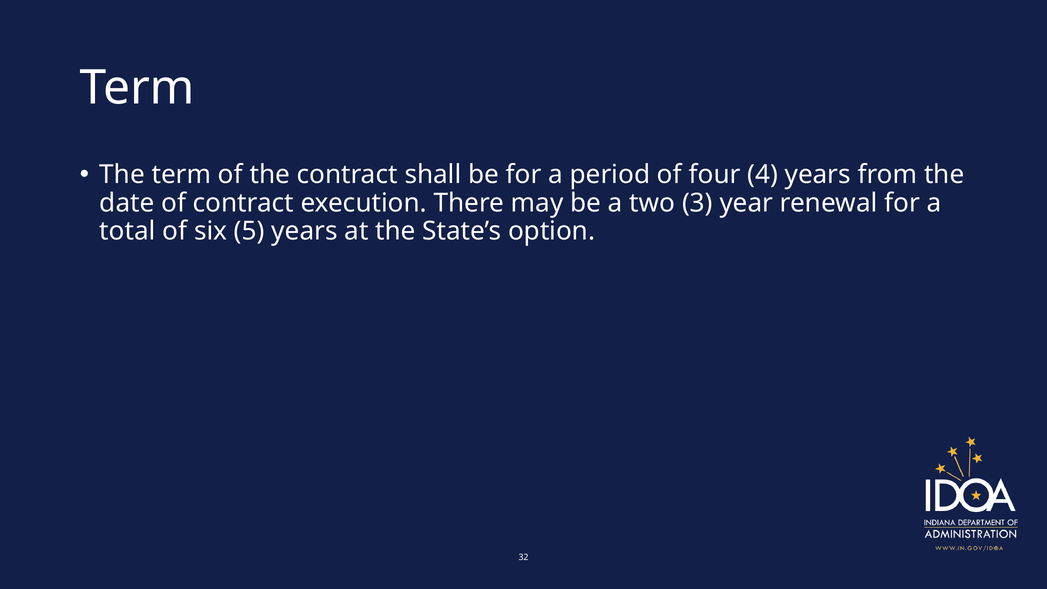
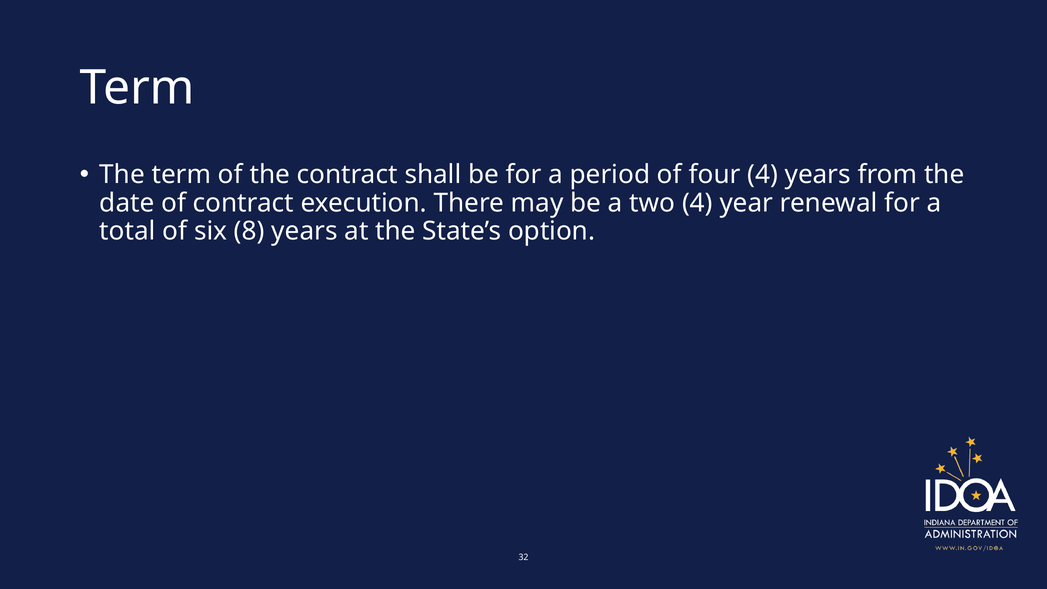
two 3: 3 -> 4
5: 5 -> 8
